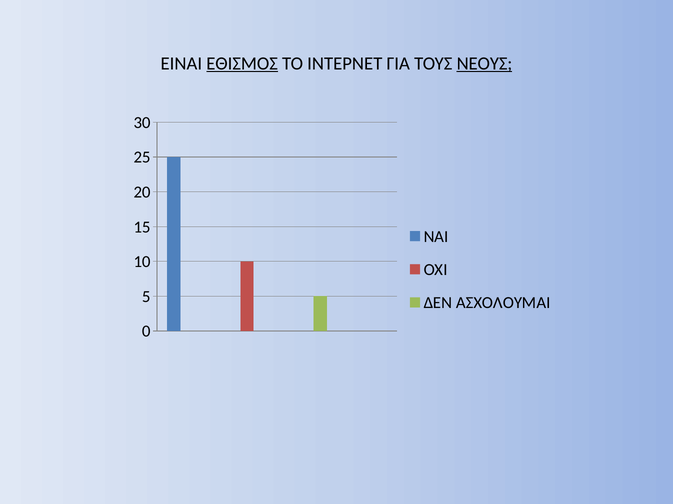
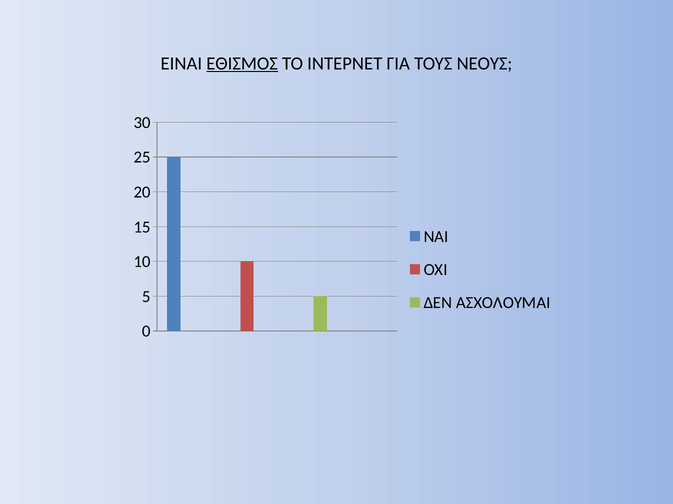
ΝΕΟΥΣ underline: present -> none
